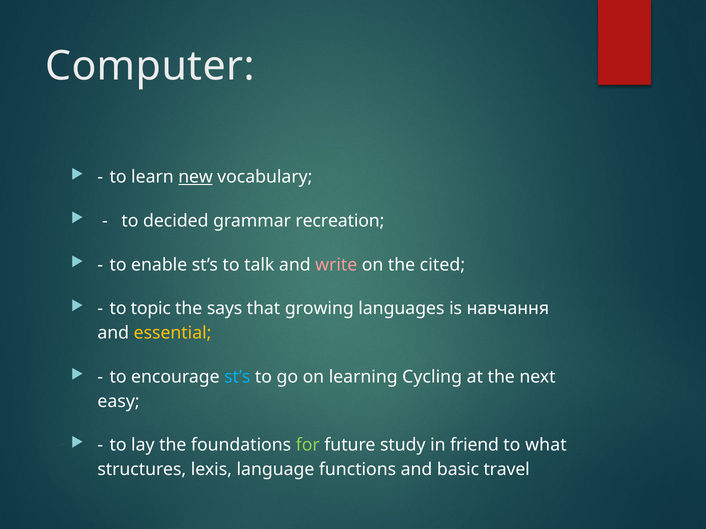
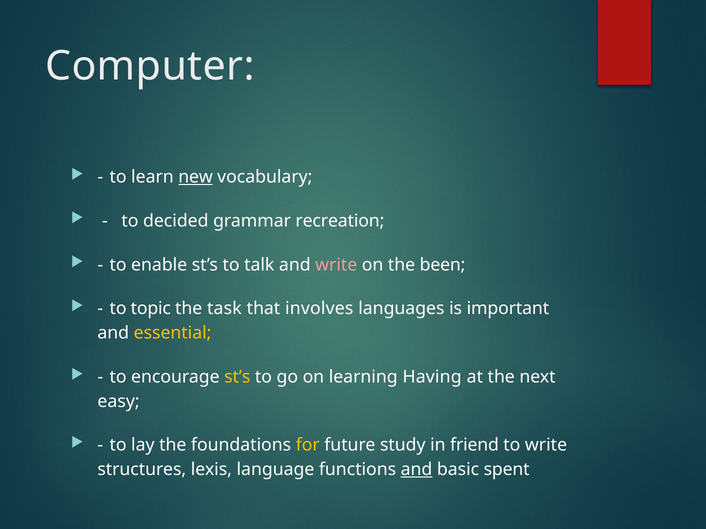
cited: cited -> been
says: says -> task
growing: growing -> involves
навчання: навчання -> important
st’s at (237, 377) colour: light blue -> yellow
Cycling: Cycling -> Having
for colour: light green -> yellow
to what: what -> write
and at (417, 470) underline: none -> present
travel: travel -> spent
